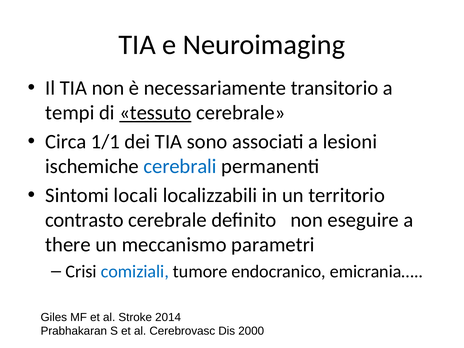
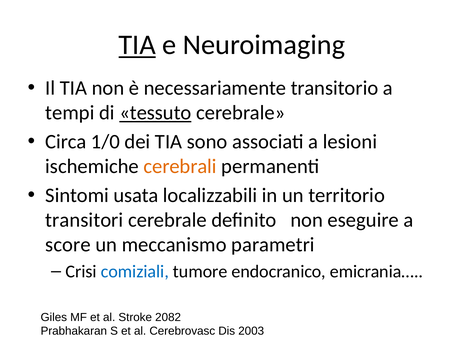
TIA at (137, 45) underline: none -> present
1/1: 1/1 -> 1/0
cerebrali colour: blue -> orange
locali: locali -> usata
contrasto: contrasto -> transitori
there: there -> score
2014: 2014 -> 2082
2000: 2000 -> 2003
